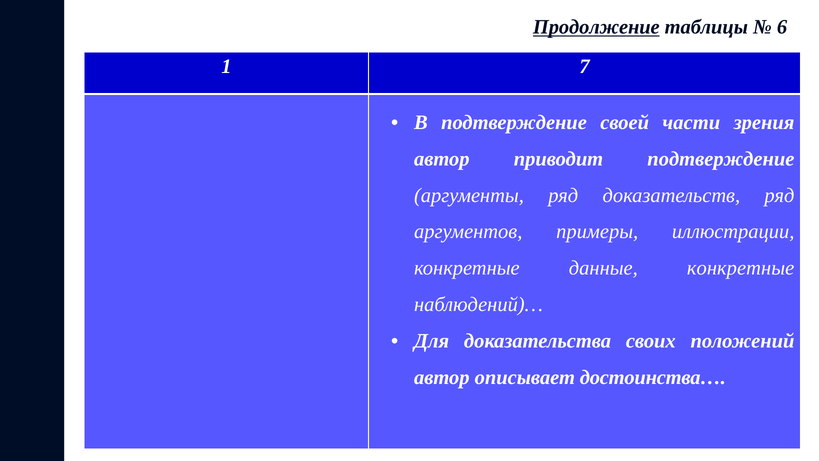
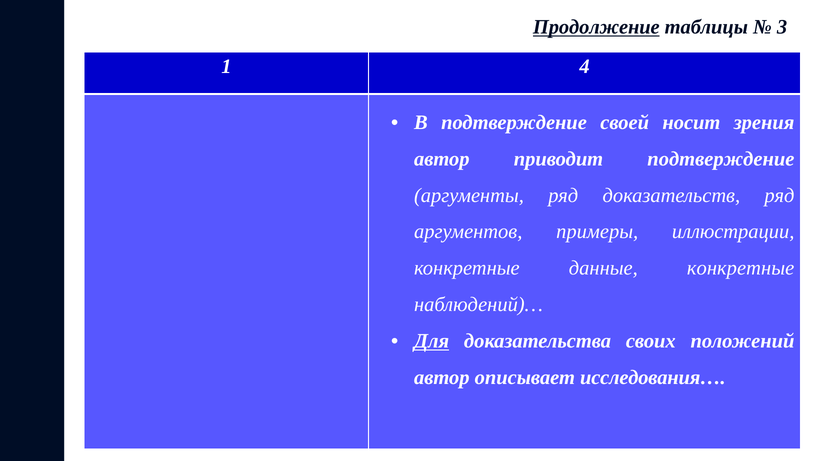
6: 6 -> 3
7: 7 -> 4
части: части -> носит
Для underline: none -> present
достоинства…: достоинства… -> исследования…
